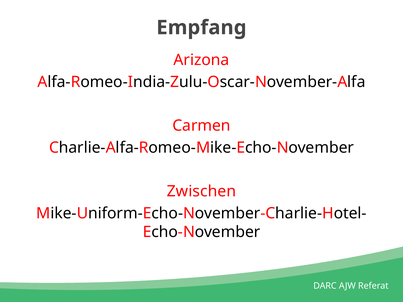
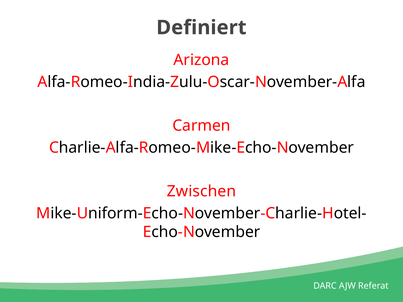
Empfang: Empfang -> Definiert
